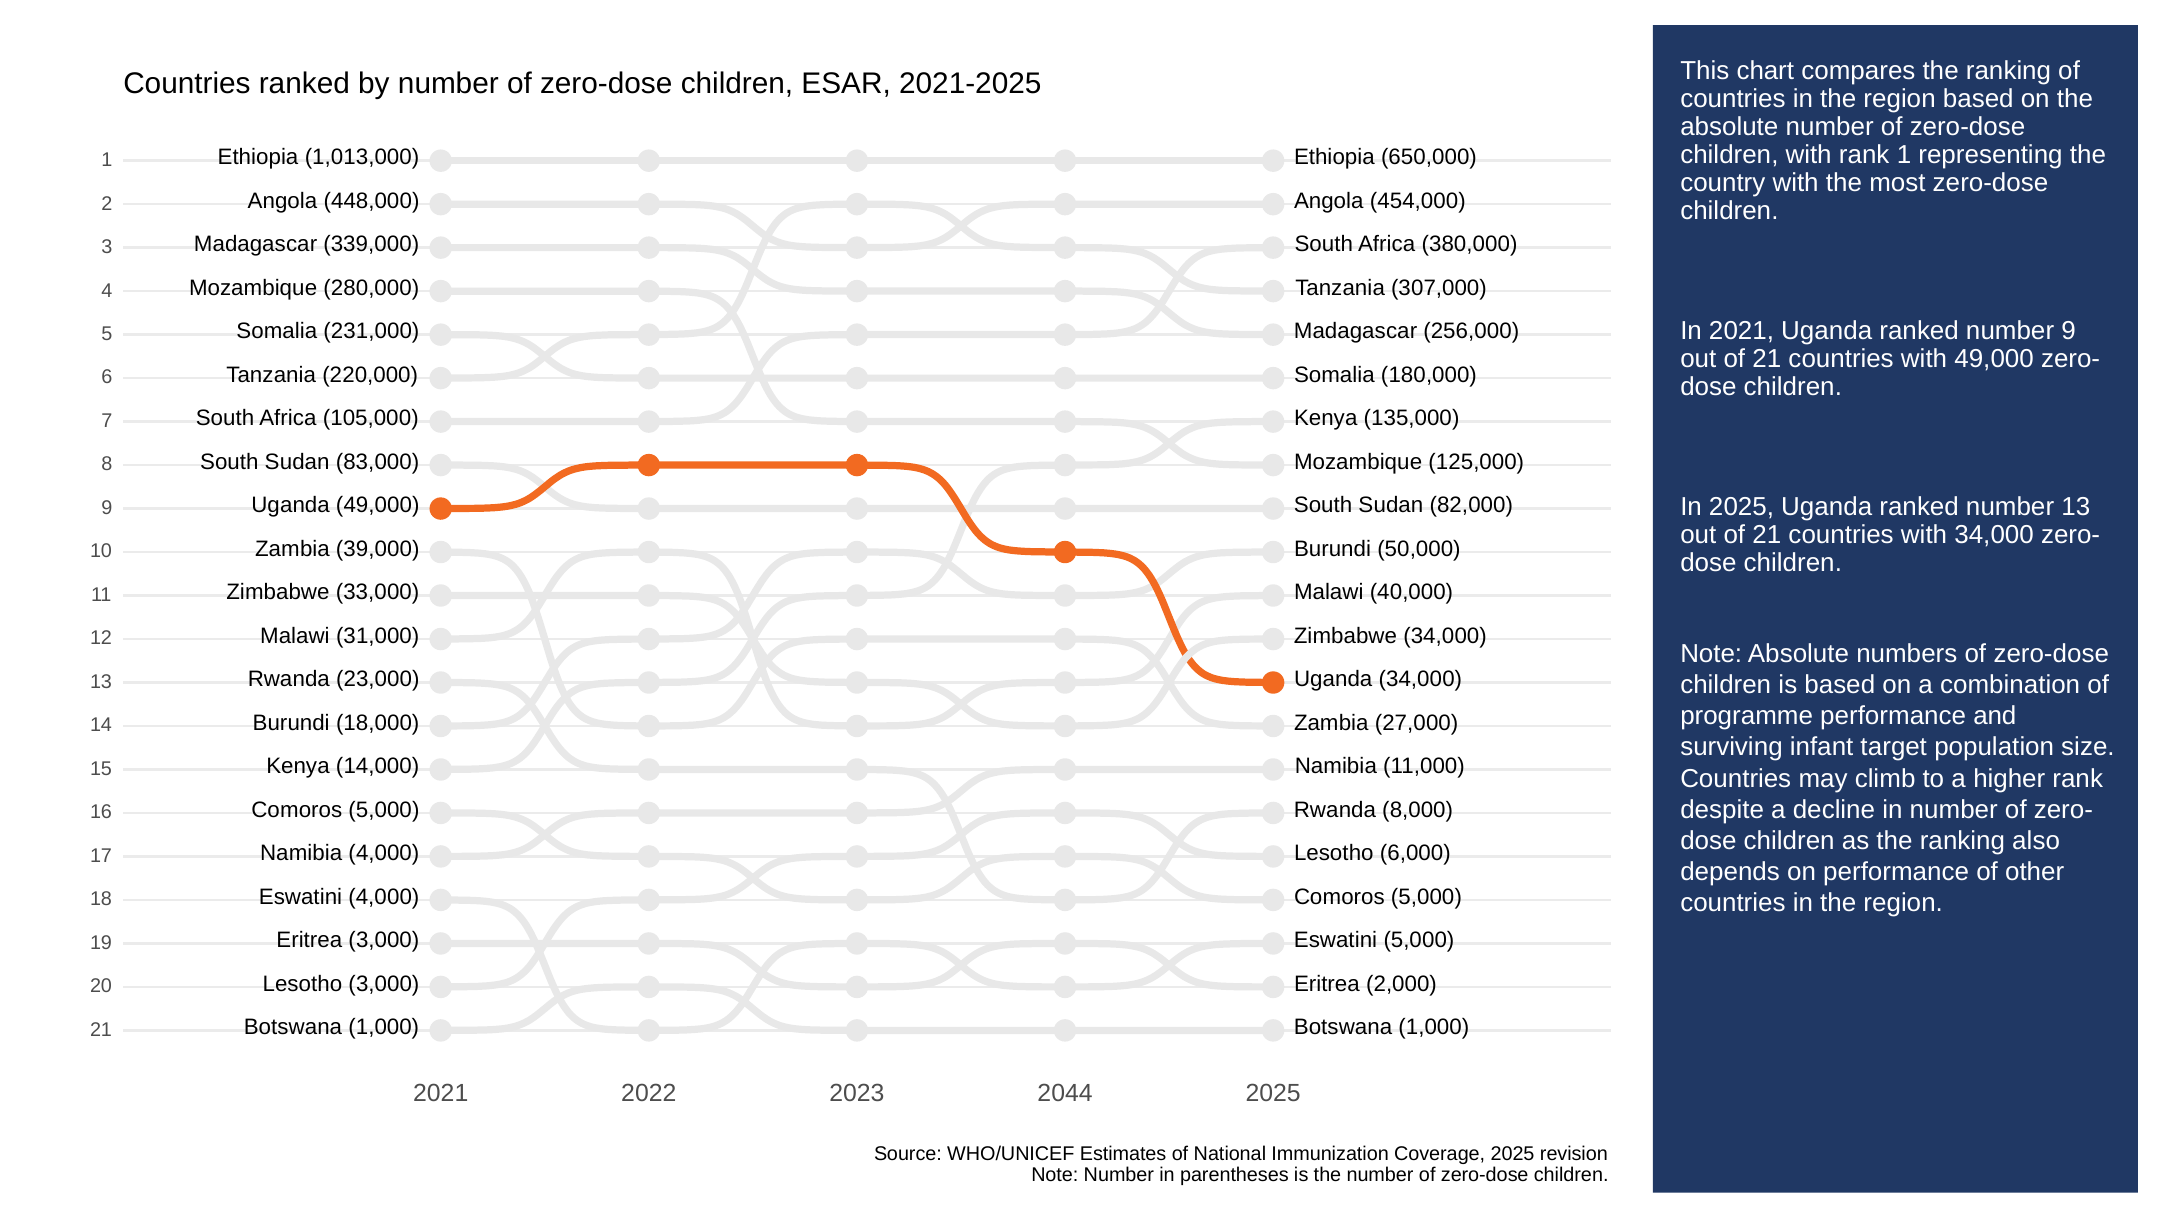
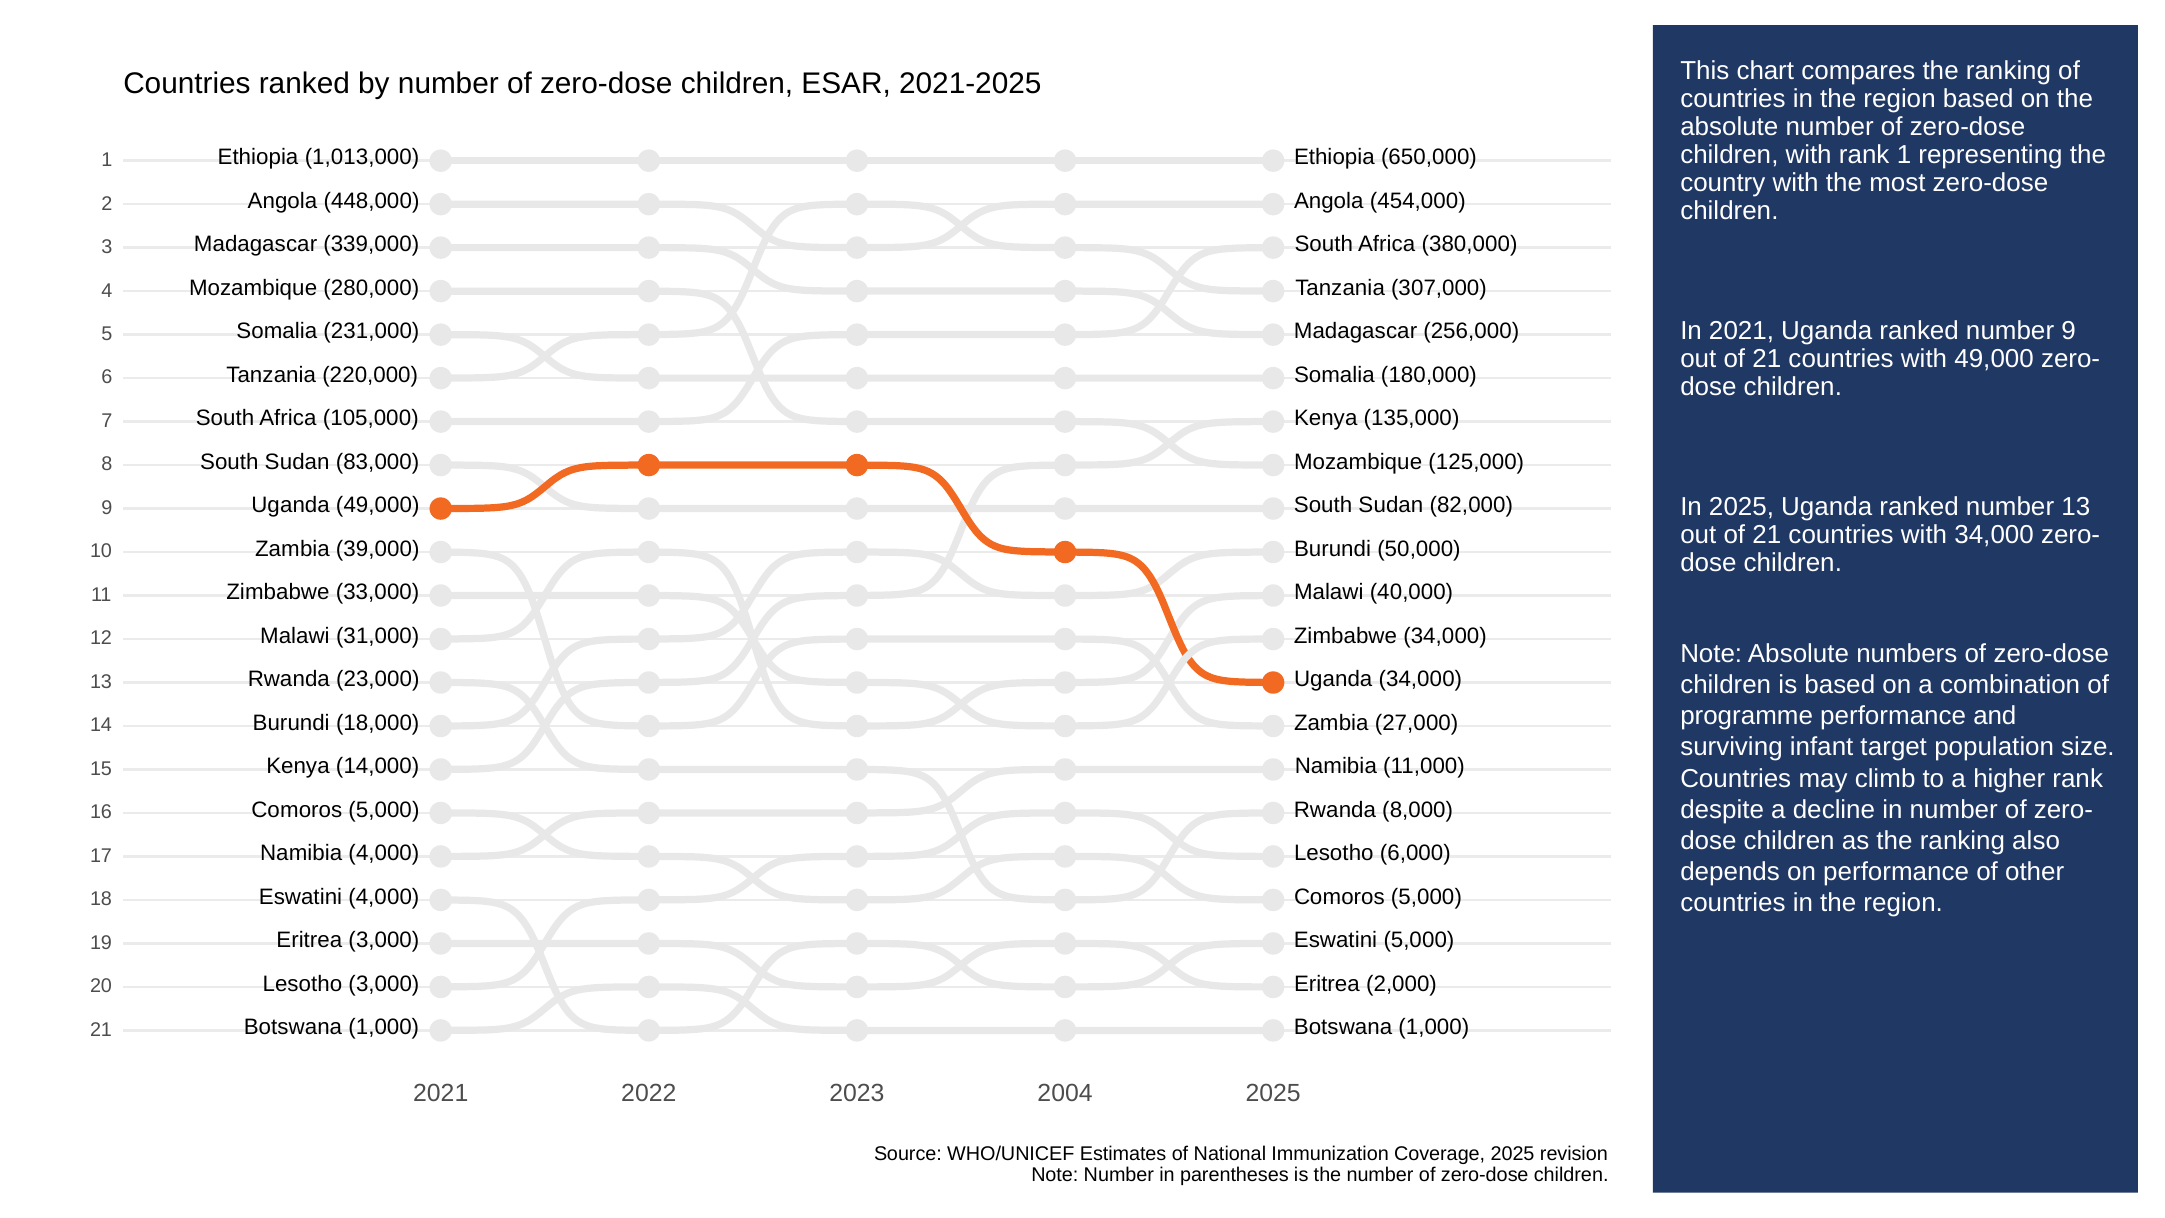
2044: 2044 -> 2004
